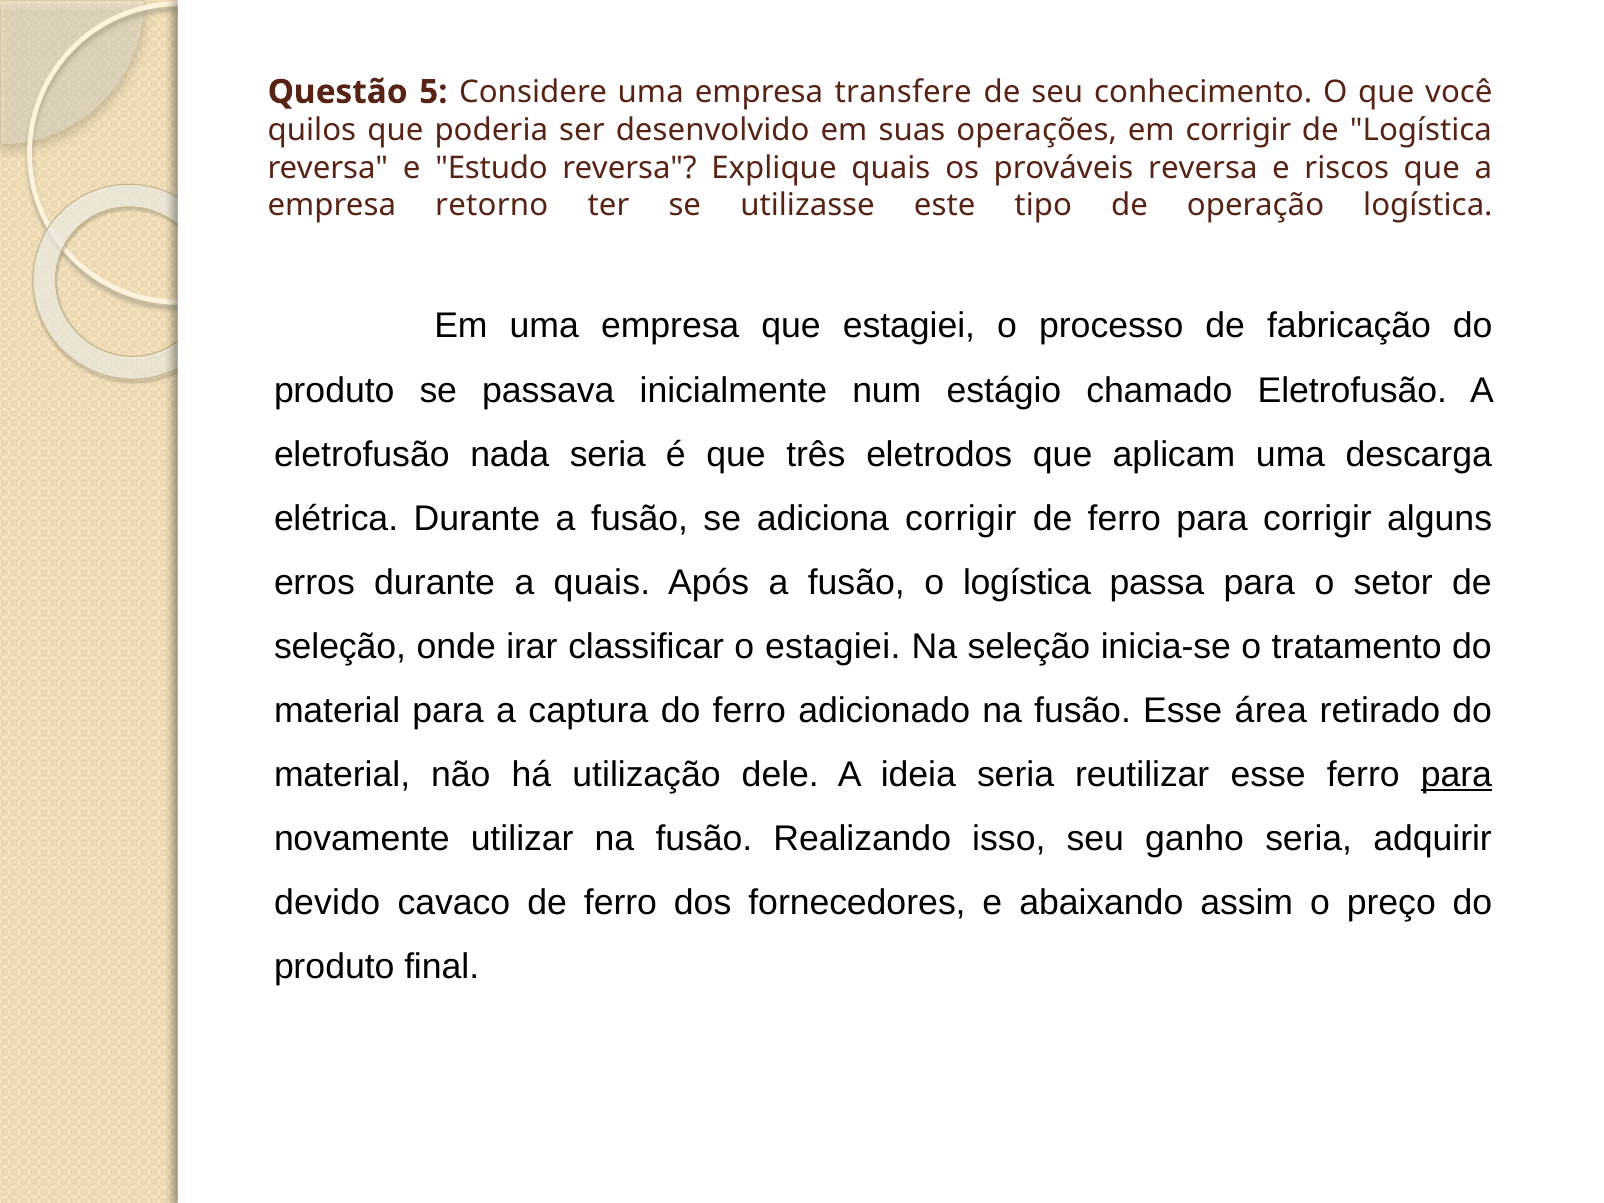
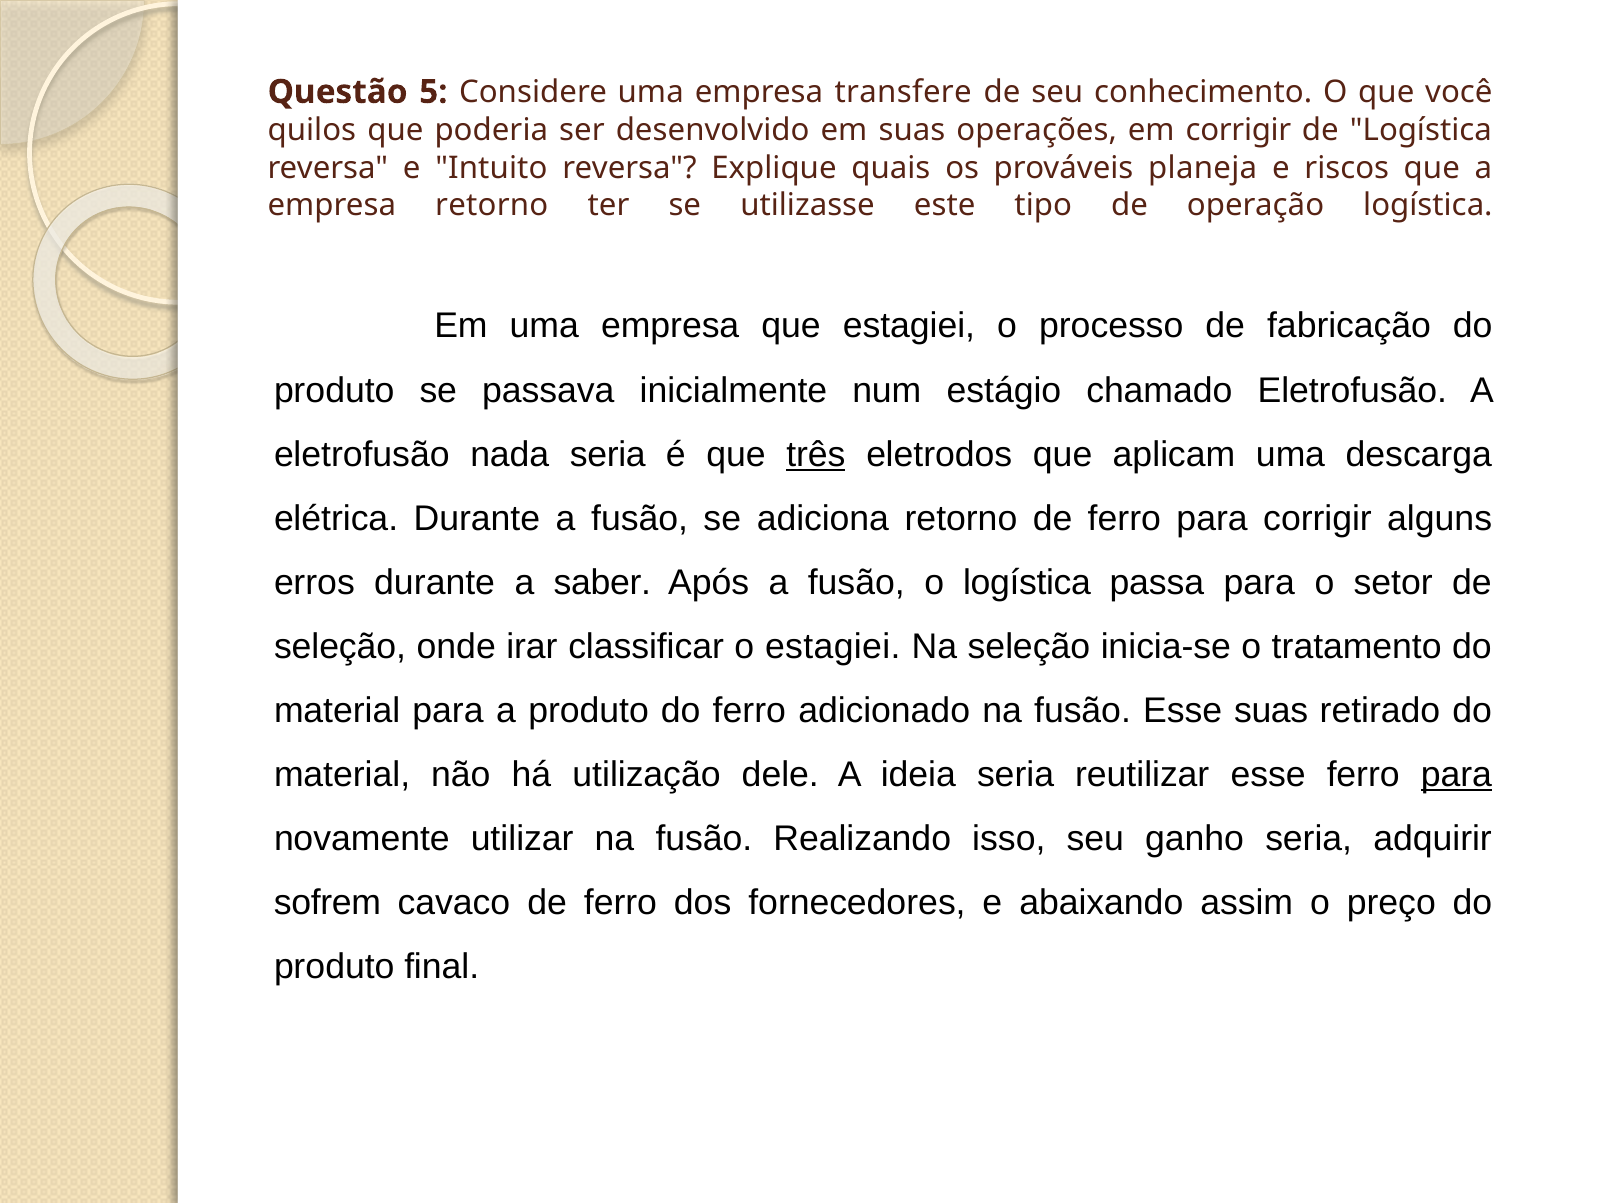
Estudo: Estudo -> Intuito
prováveis reversa: reversa -> planeja
três underline: none -> present
adiciona corrigir: corrigir -> retorno
a quais: quais -> saber
a captura: captura -> produto
Esse área: área -> suas
devido: devido -> sofrem
